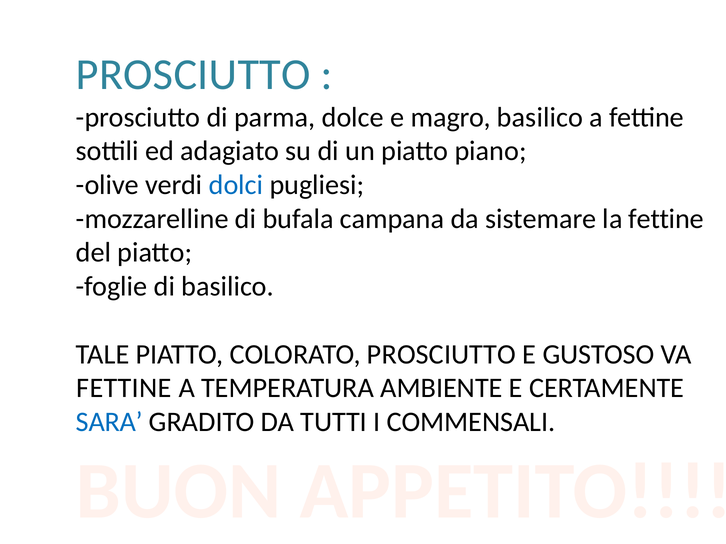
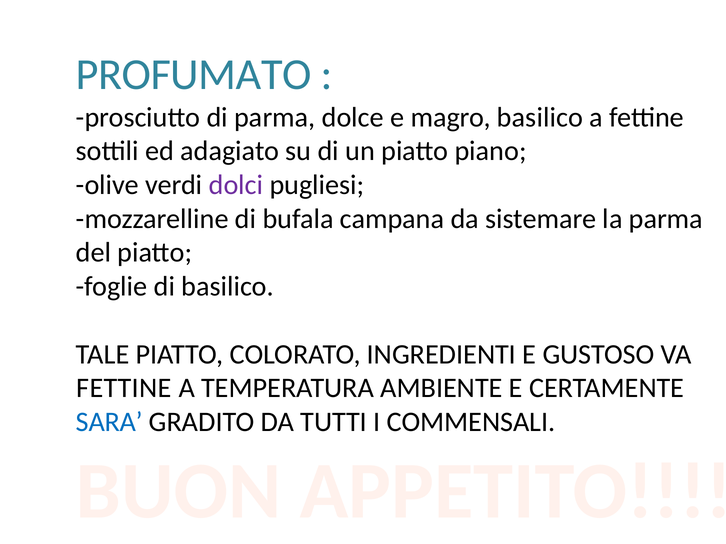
PROSCIUTTO at (193, 75): PROSCIUTTO -> PROFUMATO
dolci colour: blue -> purple
la fettine: fettine -> parma
COLORATO PROSCIUTTO: PROSCIUTTO -> INGREDIENTI
